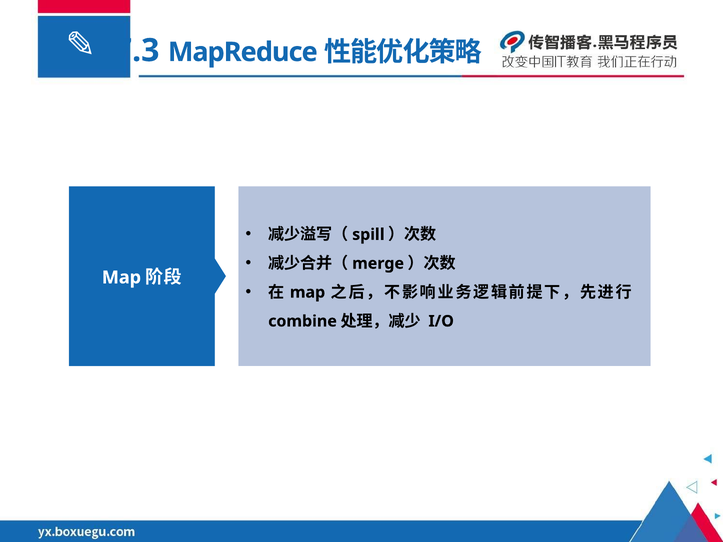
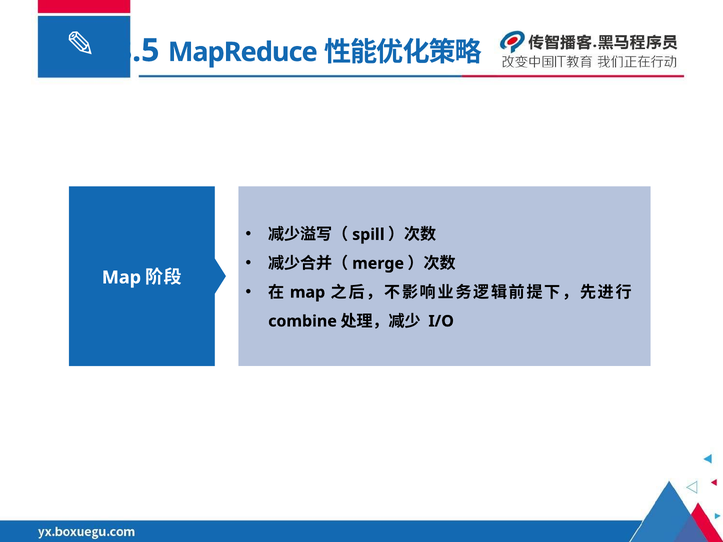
7.3: 7.3 -> 8.5
